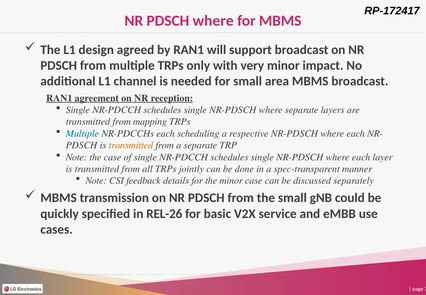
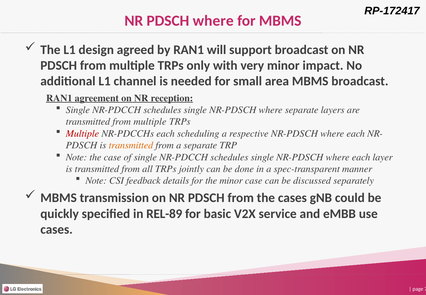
transmitted from mapping: mapping -> multiple
Multiple at (82, 133) colour: blue -> red
the small: small -> cases
REL-26: REL-26 -> REL-89
